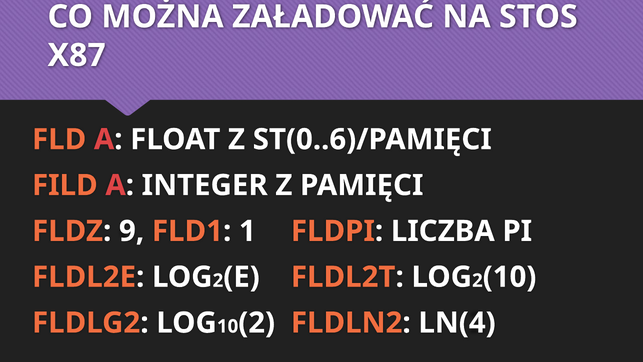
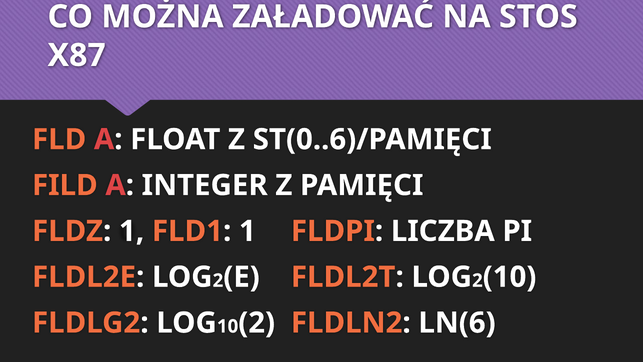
FLDZ 9: 9 -> 1
LN(4: LN(4 -> LN(6
